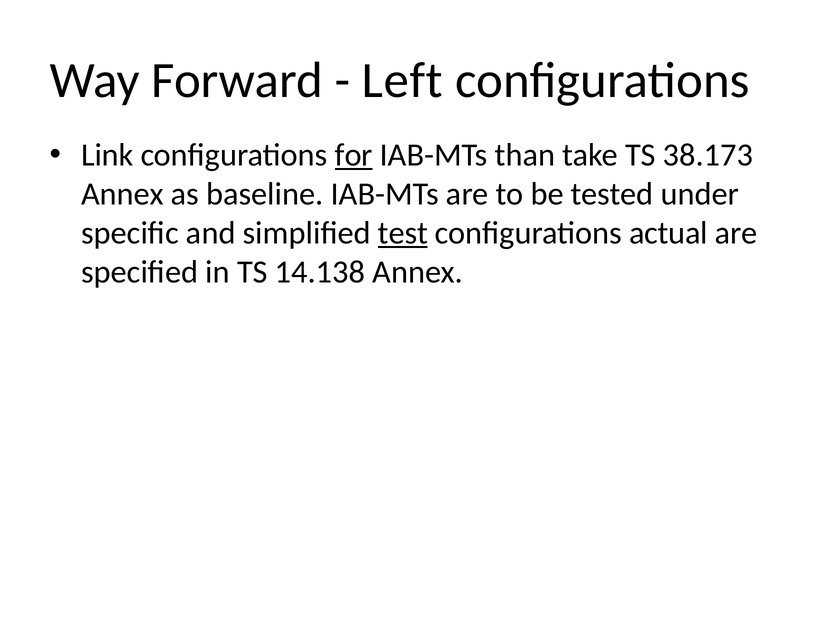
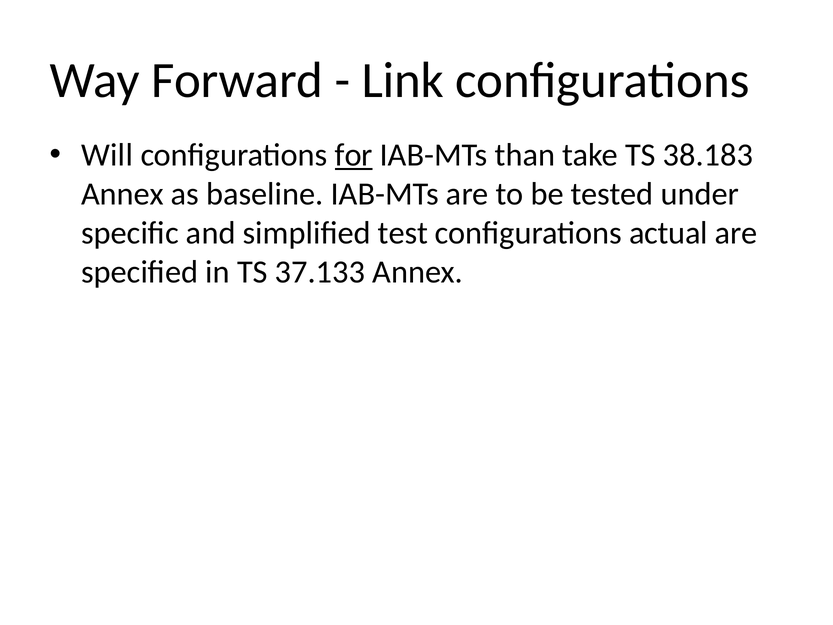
Left: Left -> Link
Link: Link -> Will
38.173: 38.173 -> 38.183
test underline: present -> none
14.138: 14.138 -> 37.133
